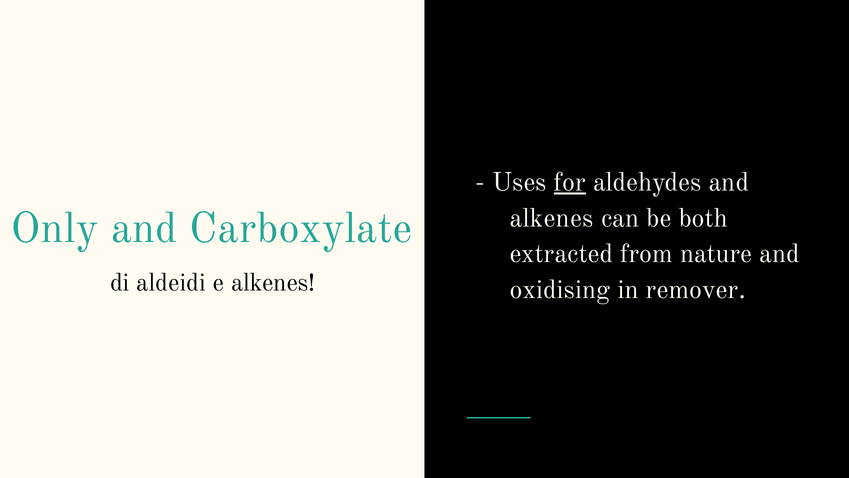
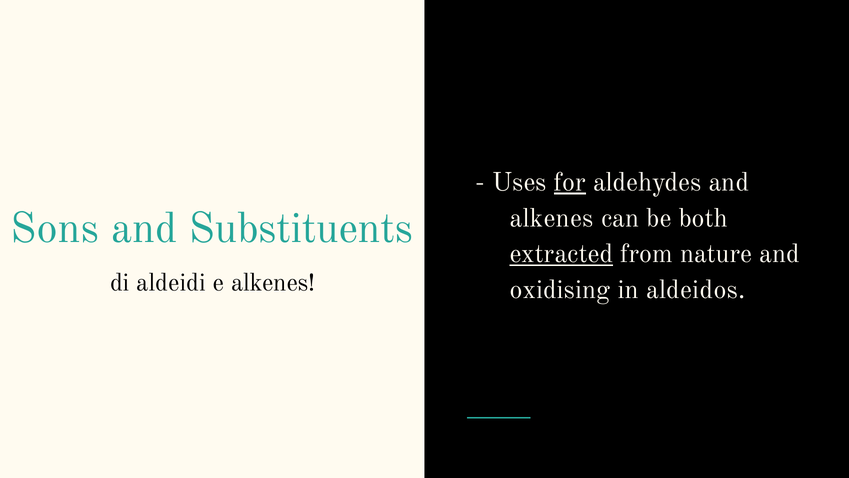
Only: Only -> Sons
Carboxylate: Carboxylate -> Substituents
extracted underline: none -> present
remover: remover -> aldeidos
